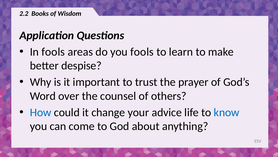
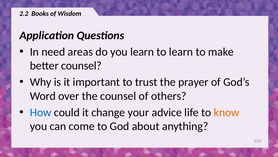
In fools: fools -> need
you fools: fools -> learn
better despise: despise -> counsel
know colour: blue -> orange
